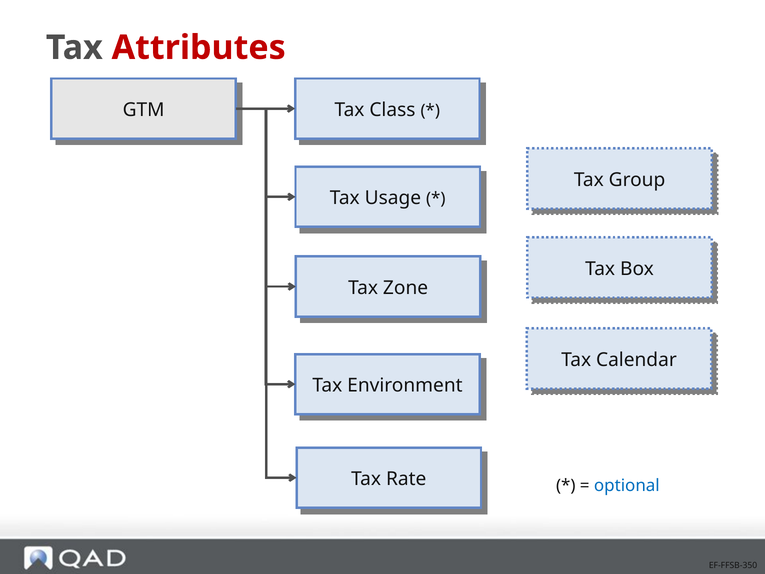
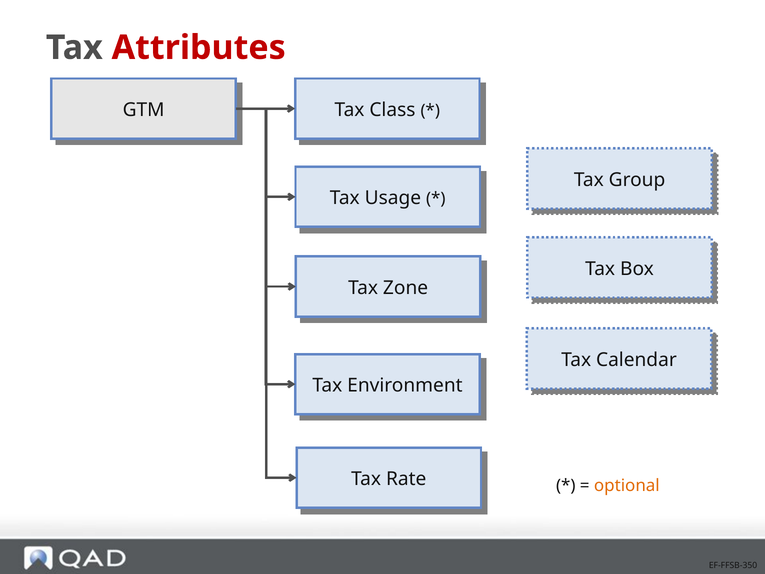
optional colour: blue -> orange
